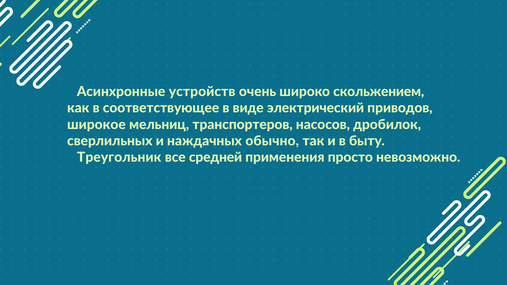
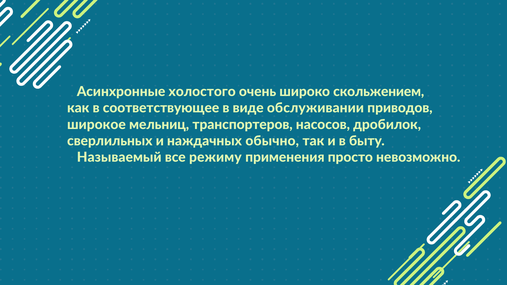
устройств: устройств -> холостого
электрический: электрический -> обслуживании
Треугольник: Треугольник -> Называемый
средней: средней -> режиму
